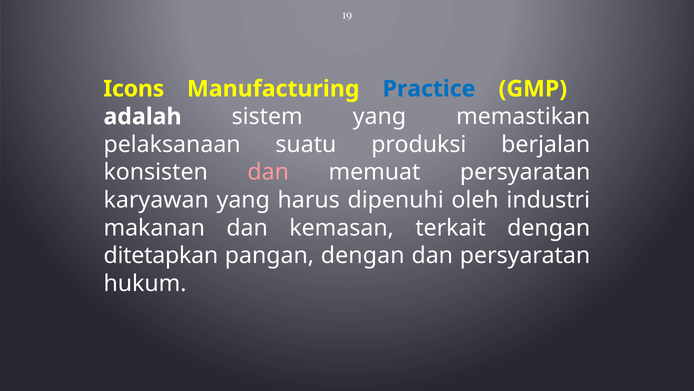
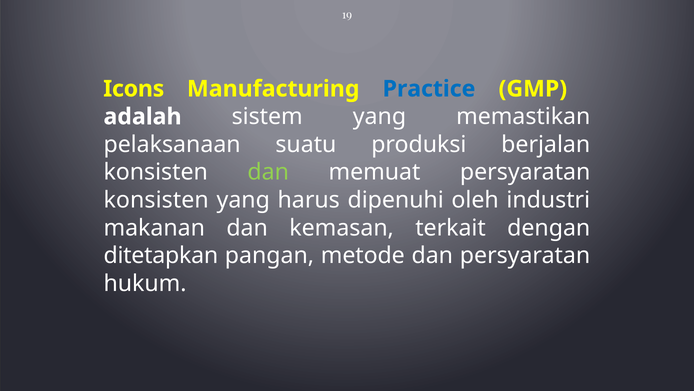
dan at (268, 172) colour: pink -> light green
karyawan at (156, 200): karyawan -> konsisten
pangan dengan: dengan -> metode
